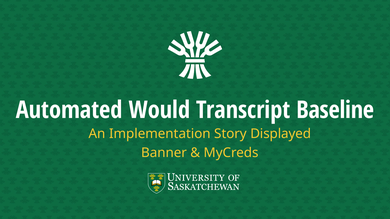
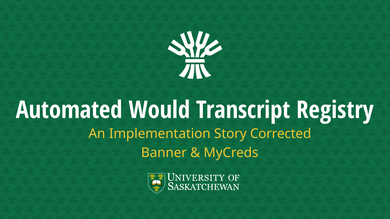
Baseline: Baseline -> Registry
Displayed: Displayed -> Corrected
